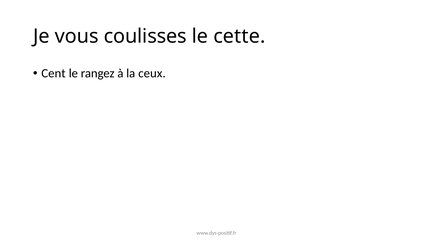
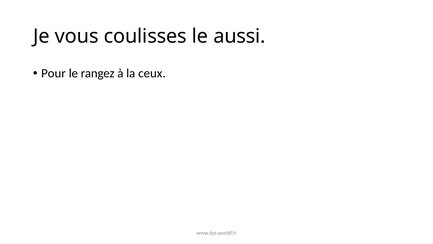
cette: cette -> aussi
Cent: Cent -> Pour
